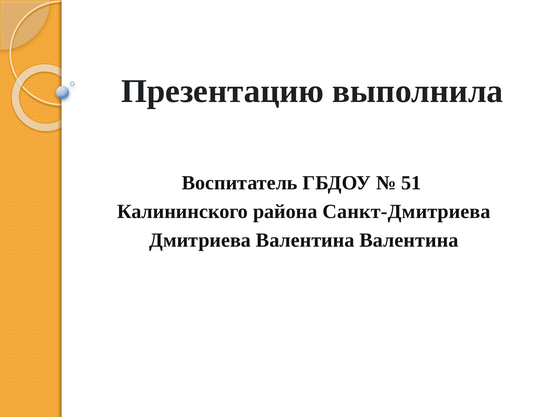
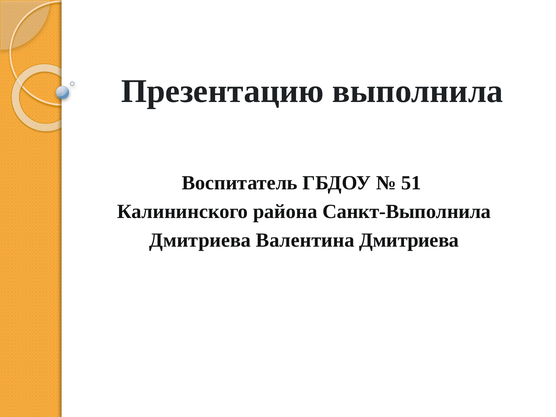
Санкт-Дмитриева: Санкт-Дмитриева -> Санкт-Выполнила
Валентина Валентина: Валентина -> Дмитриева
